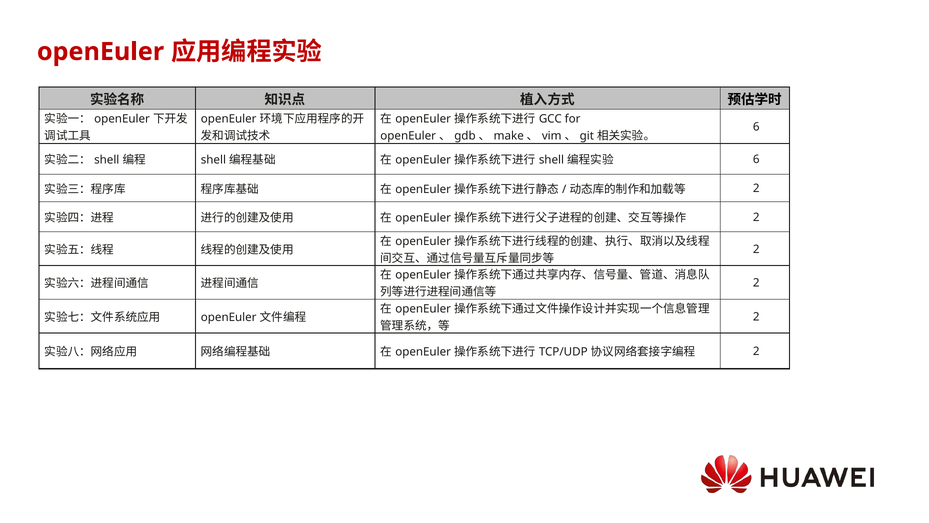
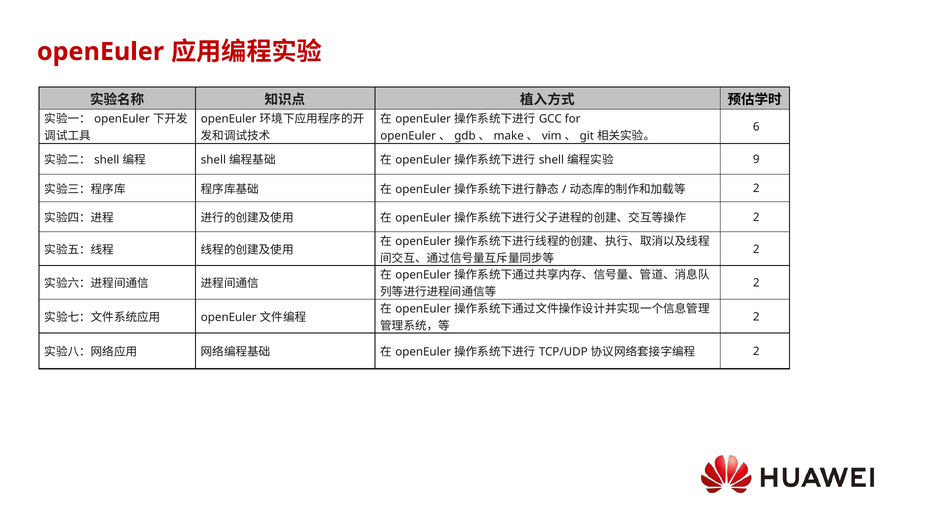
6 at (756, 159): 6 -> 9
